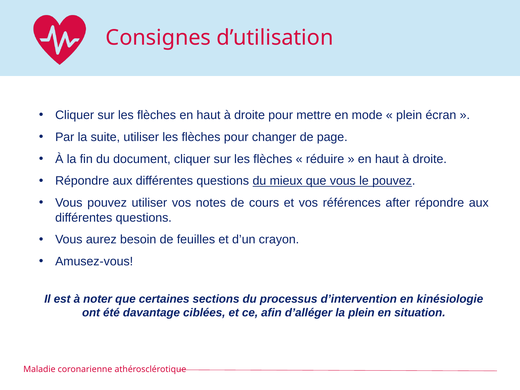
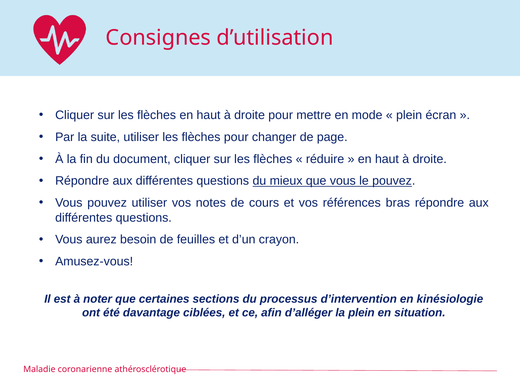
after: after -> bras
